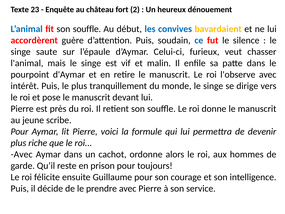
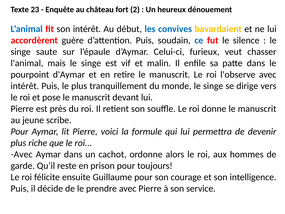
fit son souffle: souffle -> intérêt
